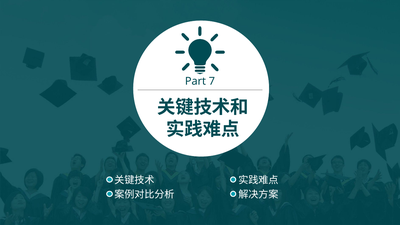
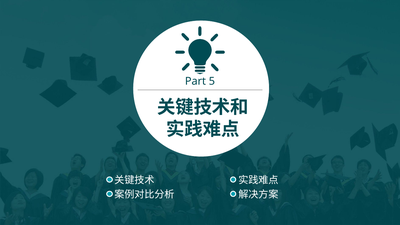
7: 7 -> 5
